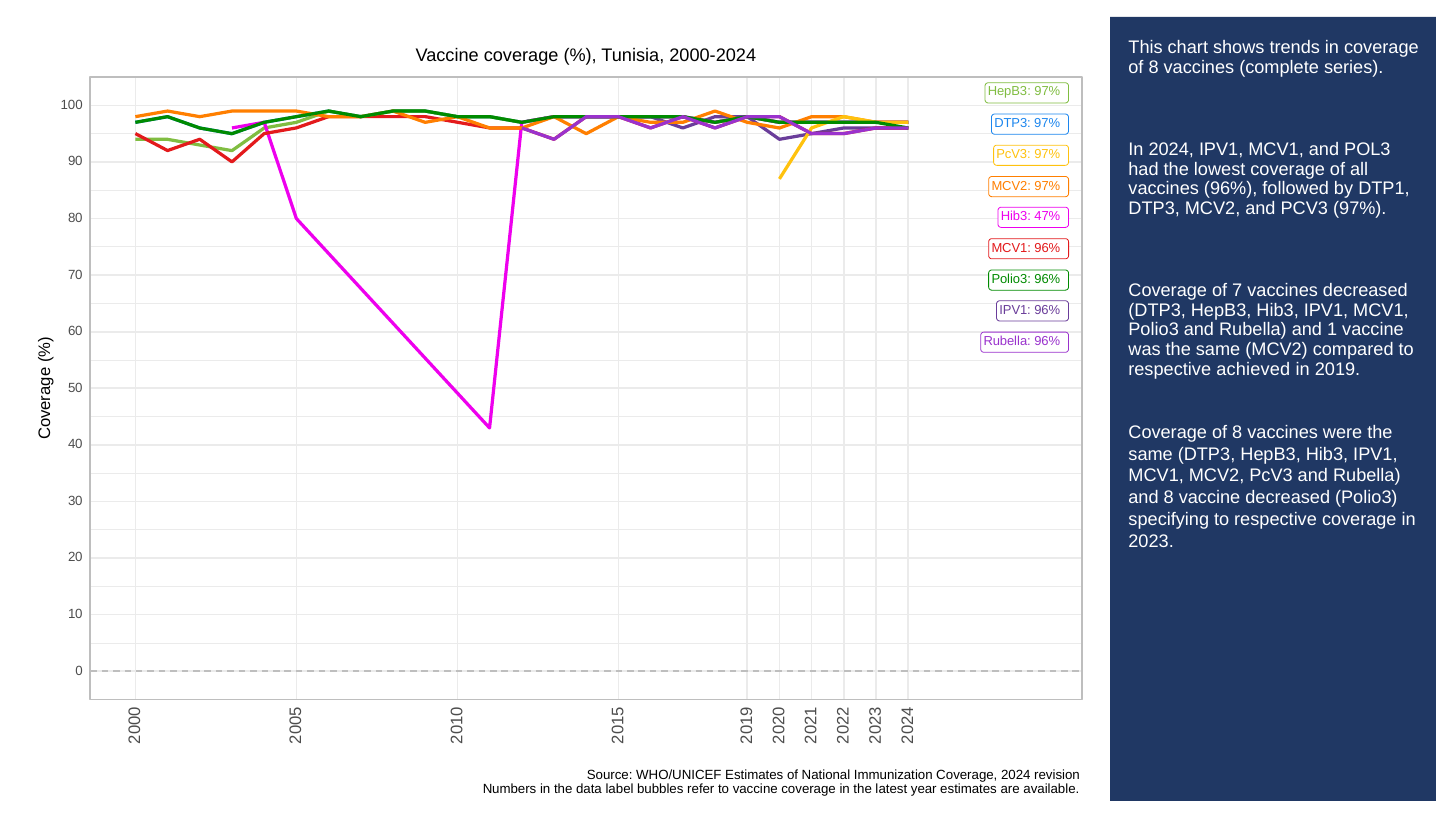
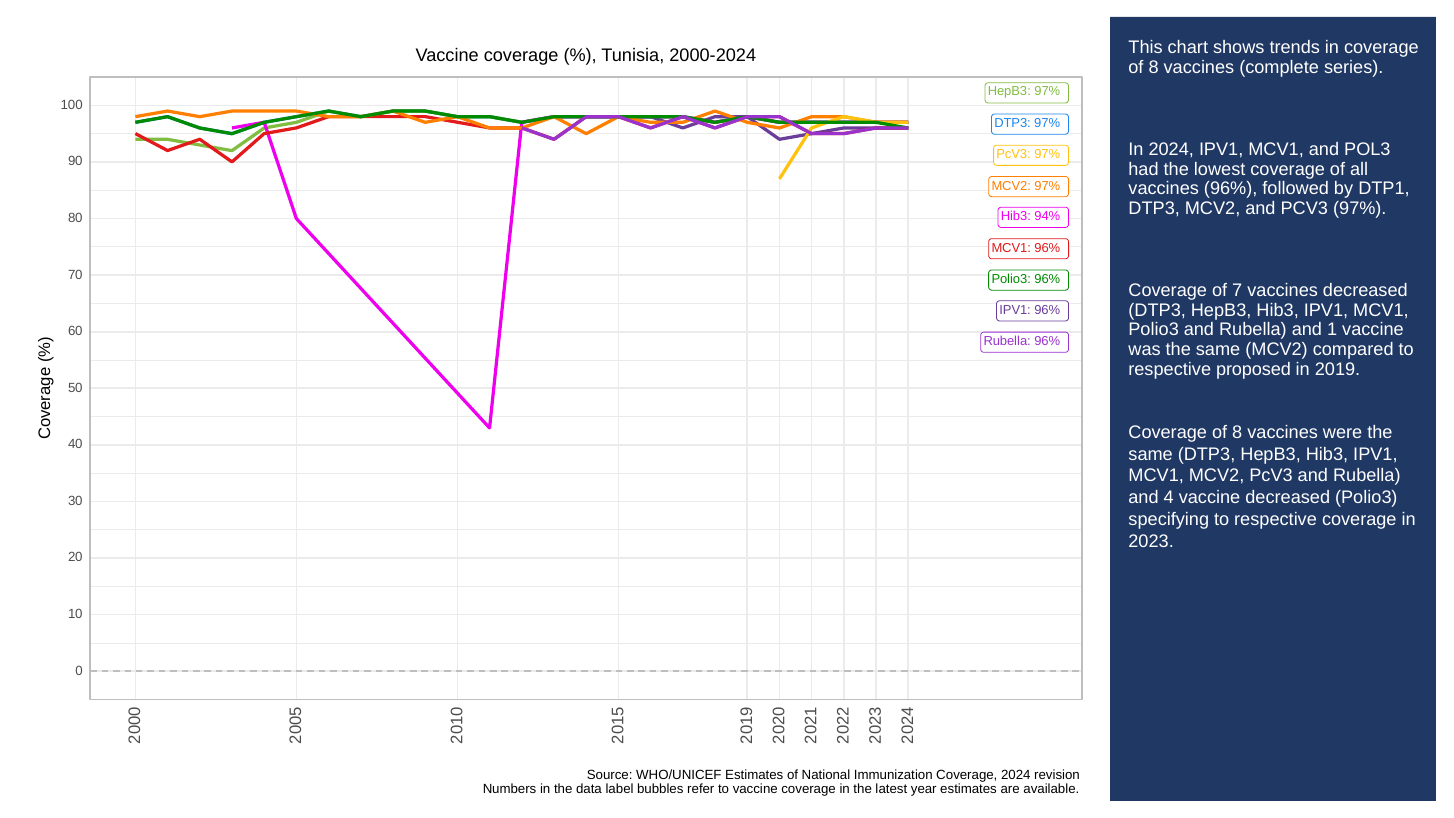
47%: 47% -> 94%
achieved: achieved -> proposed
and 8: 8 -> 4
